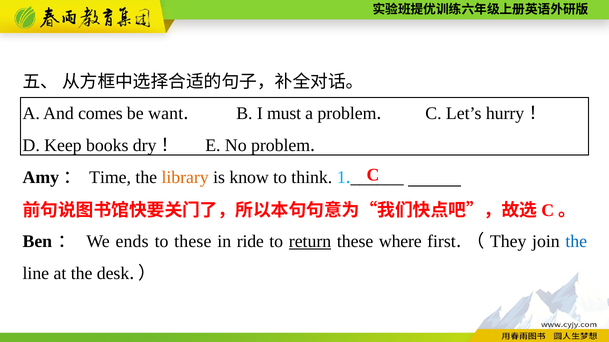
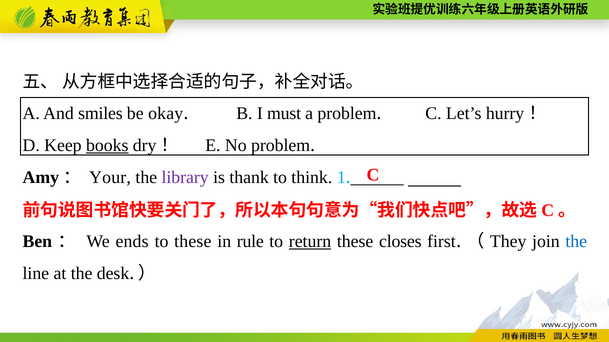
comes: comes -> smiles
want: want -> okay
books underline: none -> present
Time: Time -> Your
library colour: orange -> purple
know: know -> thank
ride: ride -> rule
where: where -> closes
